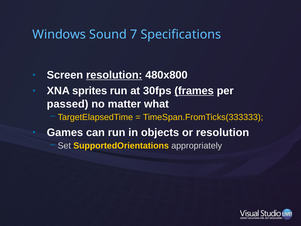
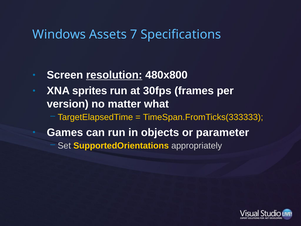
Sound: Sound -> Assets
frames underline: present -> none
passed: passed -> version
or resolution: resolution -> parameter
